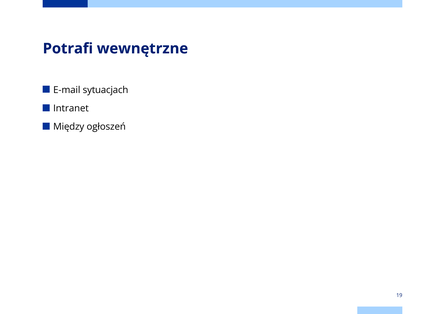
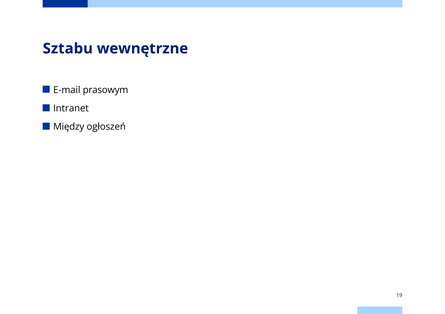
Potrafi: Potrafi -> Sztabu
sytuacjach: sytuacjach -> prasowym
